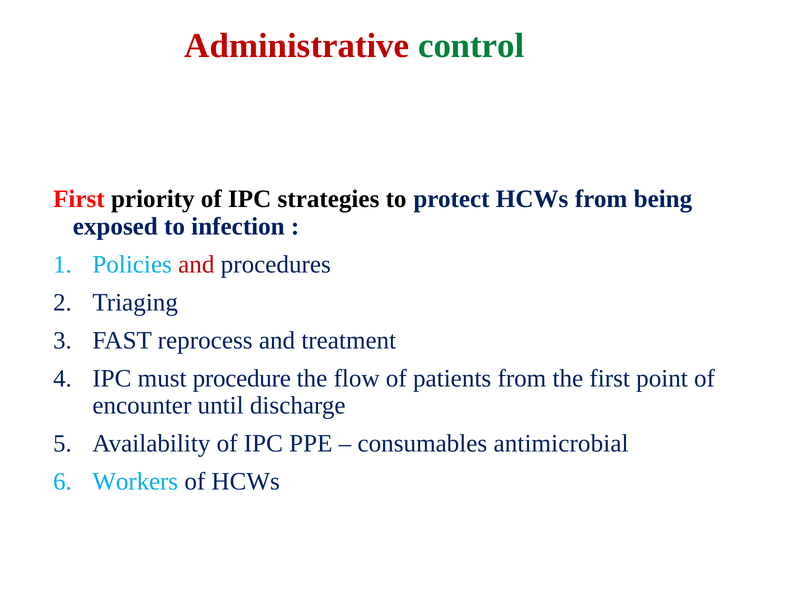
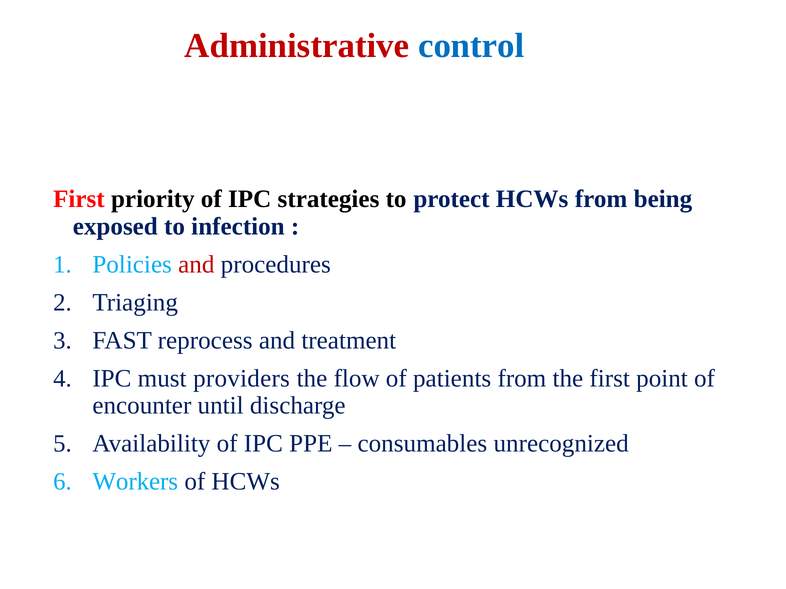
control colour: green -> blue
procedure: procedure -> providers
antimicrobial: antimicrobial -> unrecognized
